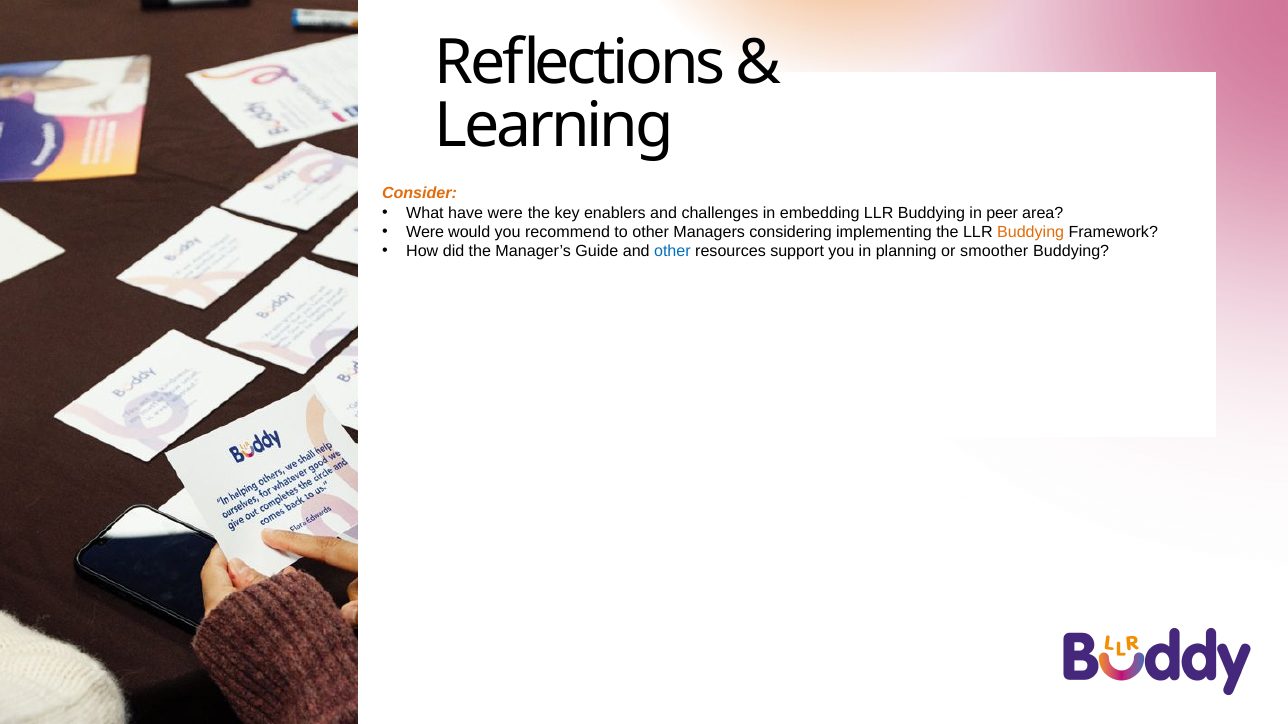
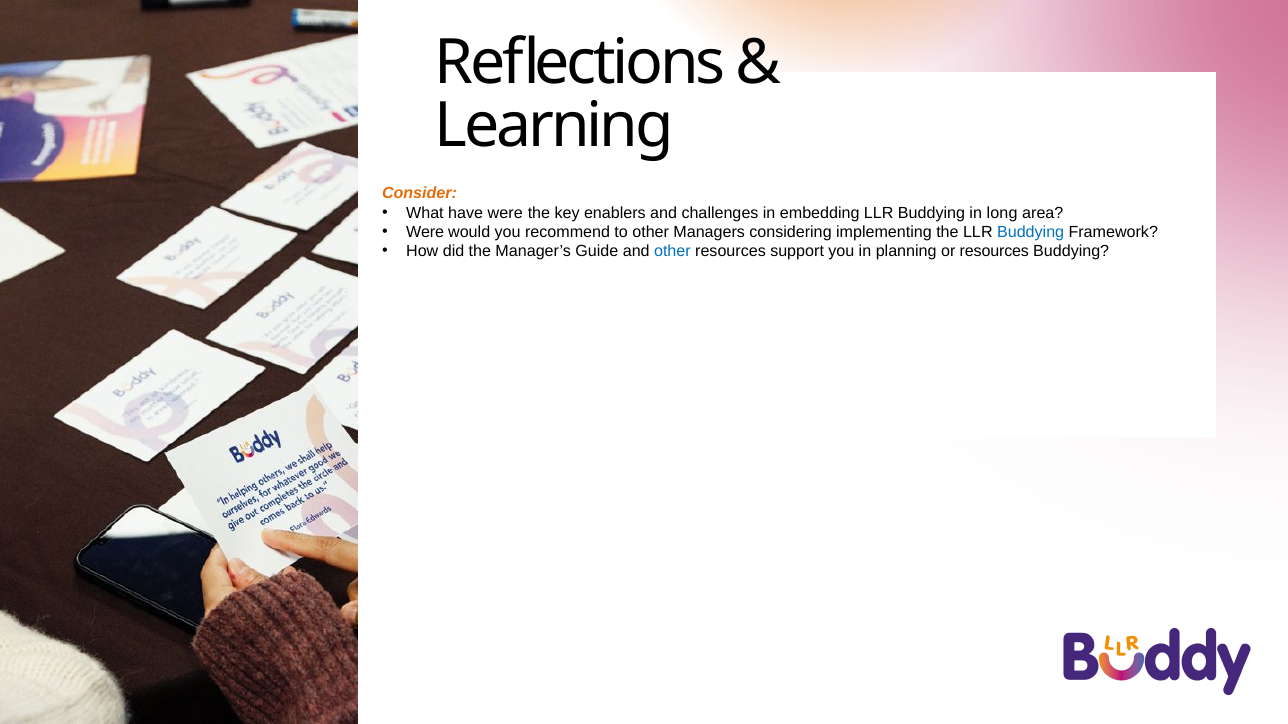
peer: peer -> long
Buddying at (1031, 232) colour: orange -> blue
or smoother: smoother -> resources
